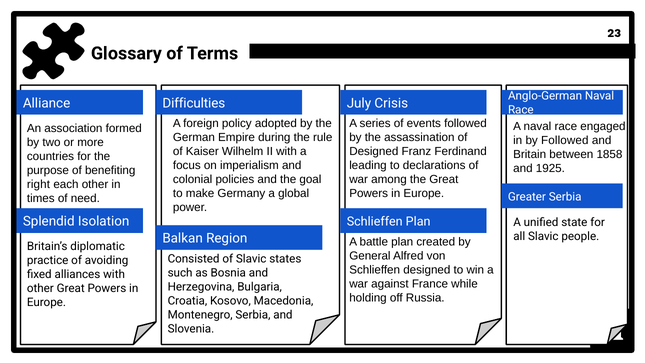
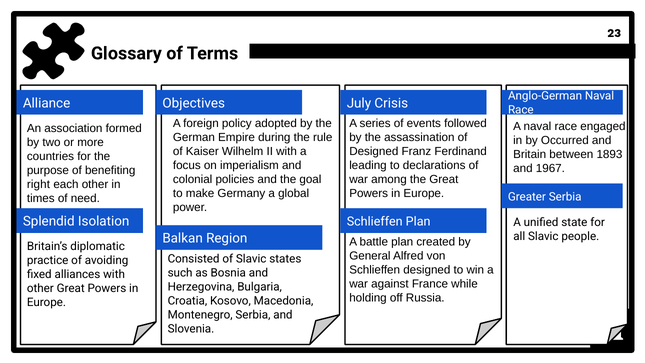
Difficulties: Difficulties -> Objectives
by Followed: Followed -> Occurred
1858: 1858 -> 1893
1925: 1925 -> 1967
